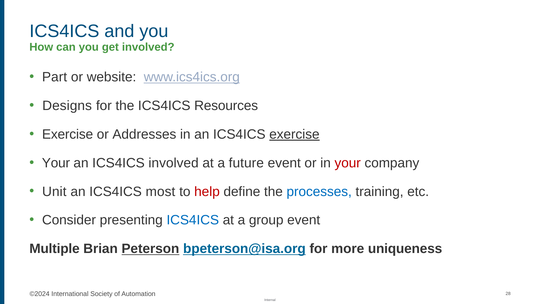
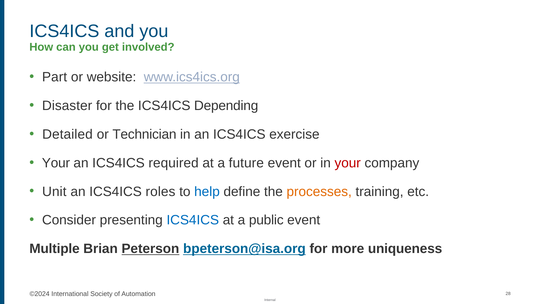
Designs: Designs -> Disaster
Resources: Resources -> Depending
Exercise at (68, 134): Exercise -> Detailed
Addresses: Addresses -> Technician
exercise at (294, 134) underline: present -> none
ICS4ICS involved: involved -> required
most: most -> roles
help colour: red -> blue
processes colour: blue -> orange
group: group -> public
